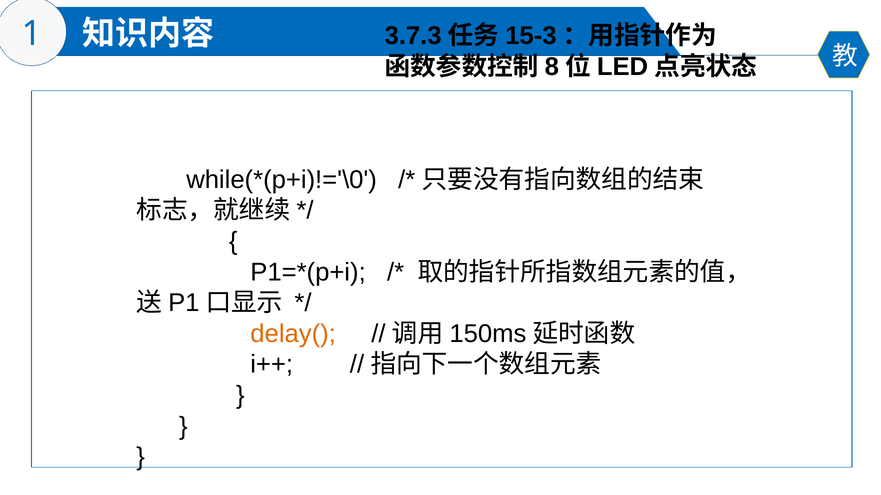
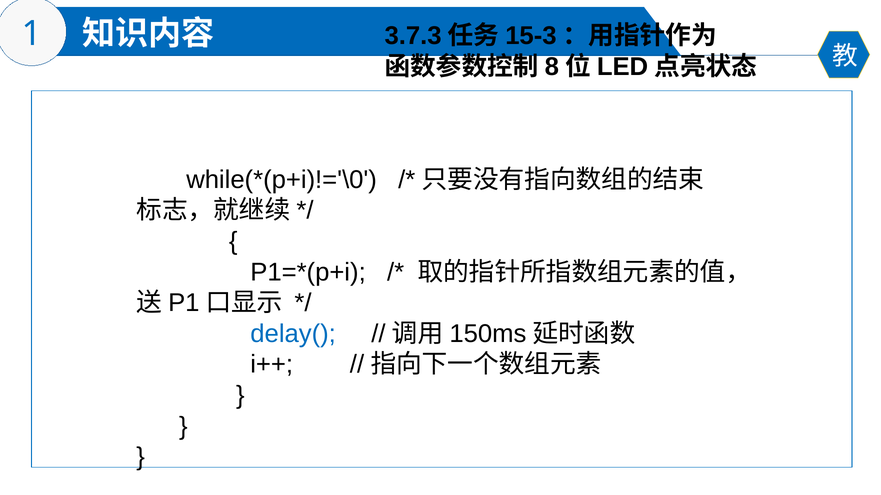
delay( colour: orange -> blue
